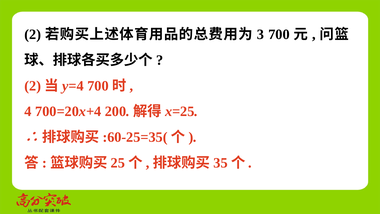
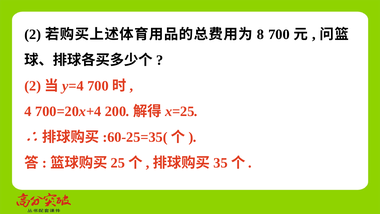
3: 3 -> 8
